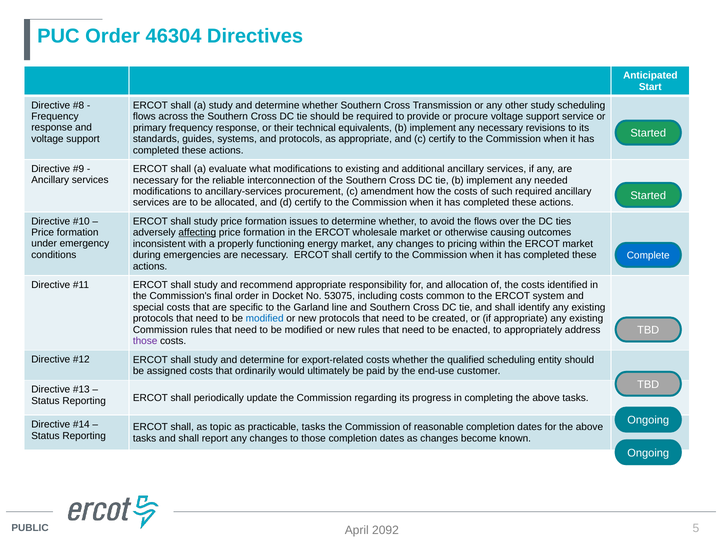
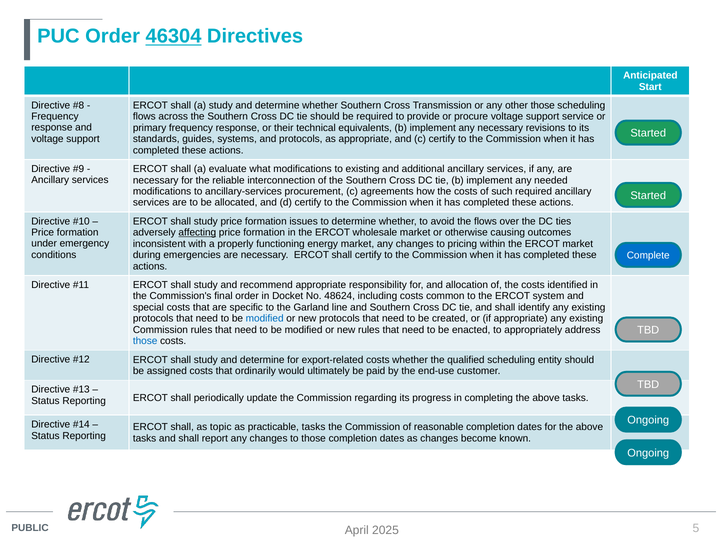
46304 underline: none -> present
other study: study -> those
amendment: amendment -> agreements
53075: 53075 -> 48624
those at (145, 341) colour: purple -> blue
2092: 2092 -> 2025
